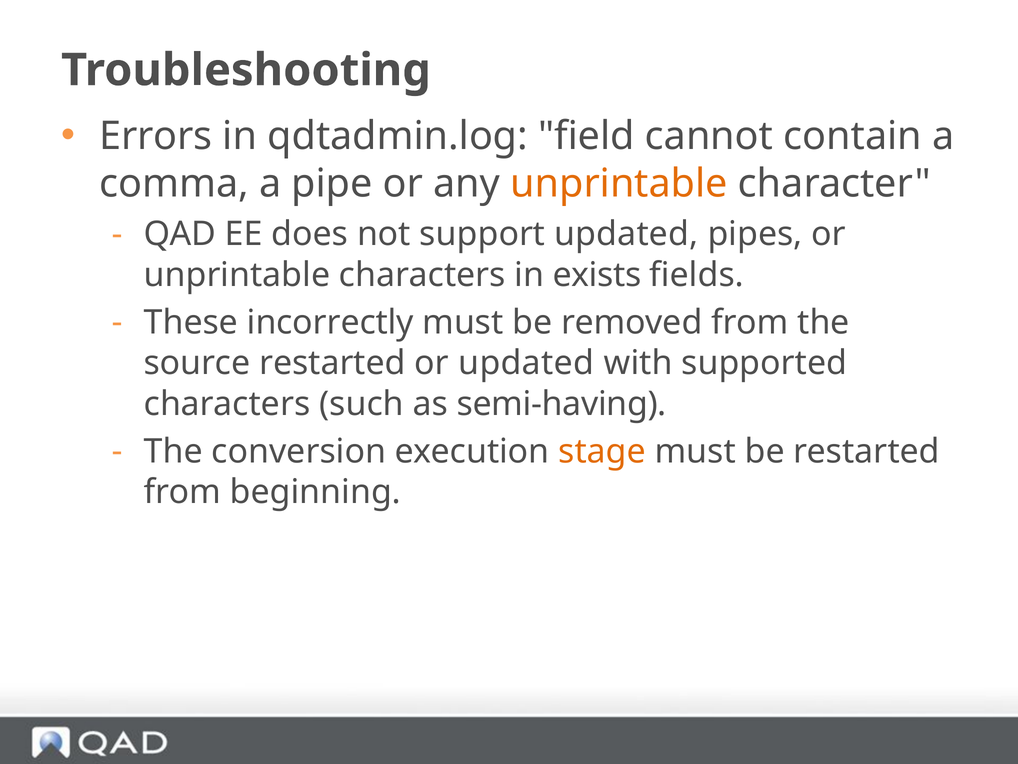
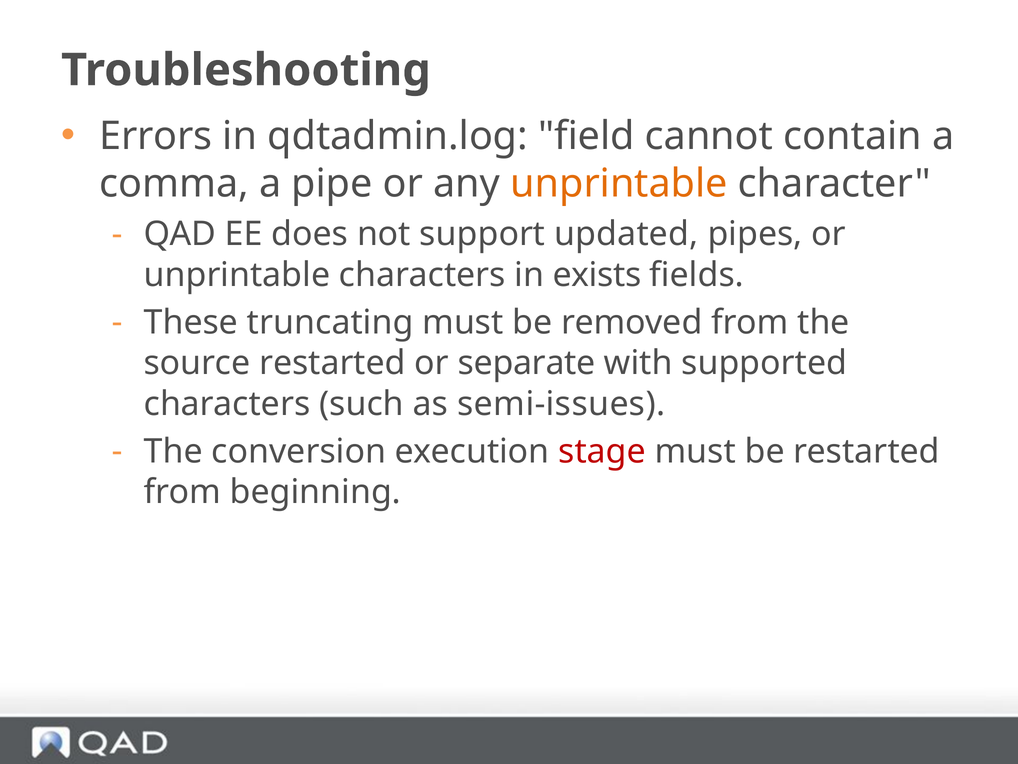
incorrectly: incorrectly -> truncating
or updated: updated -> separate
semi-having: semi-having -> semi-issues
stage colour: orange -> red
